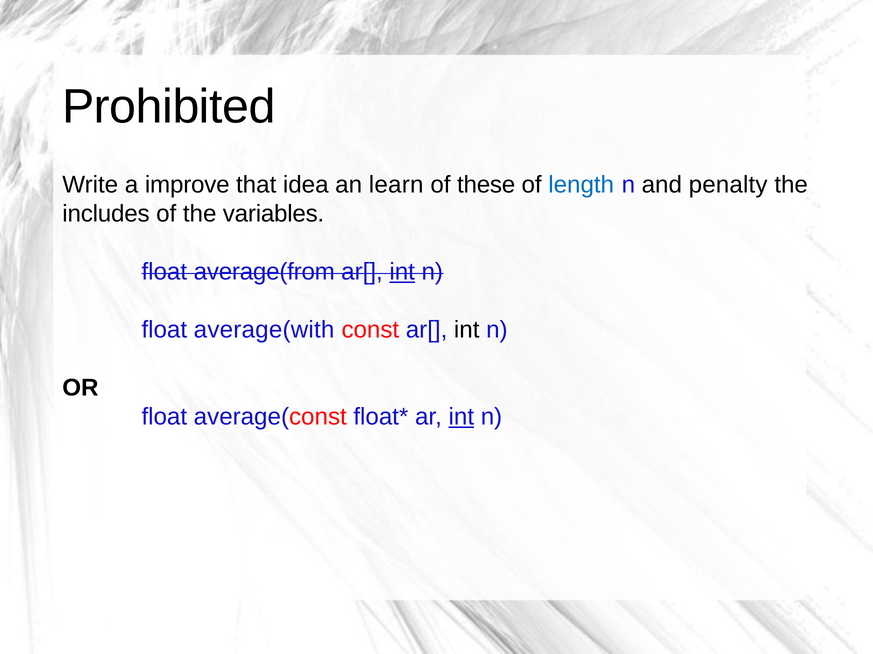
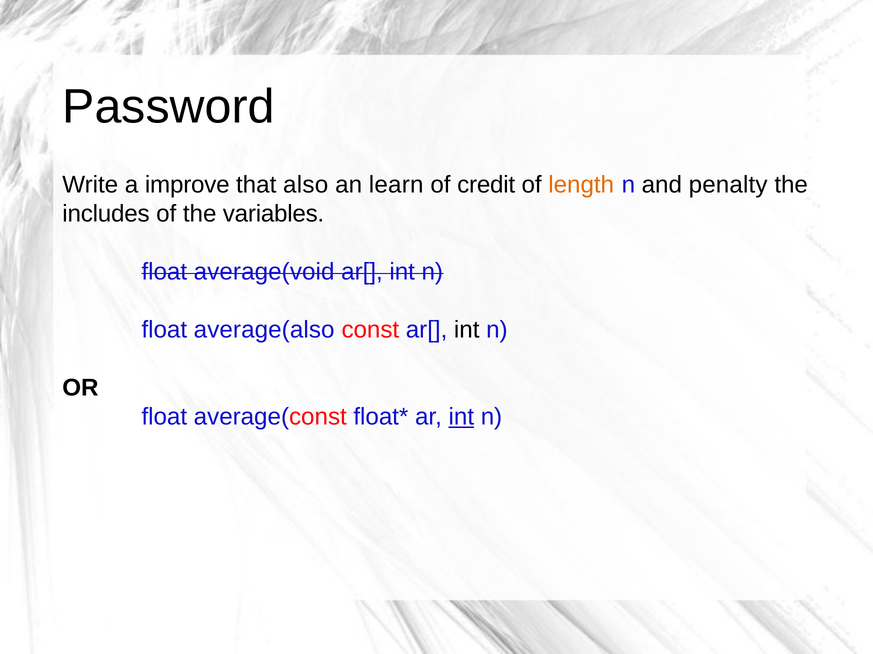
Prohibited: Prohibited -> Password
idea: idea -> also
these: these -> credit
length colour: blue -> orange
average(from: average(from -> average(void
int at (402, 272) underline: present -> none
average(with: average(with -> average(also
